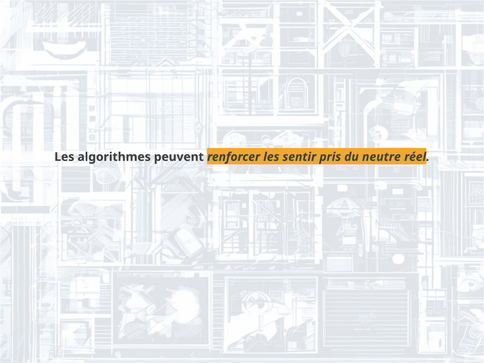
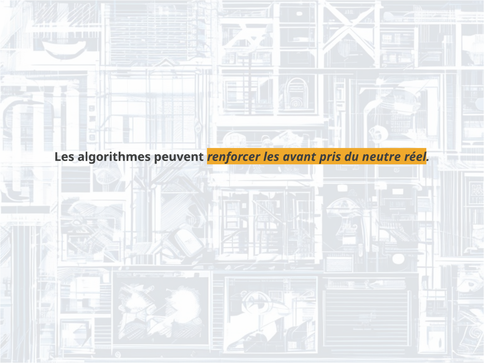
sentir: sentir -> avant
